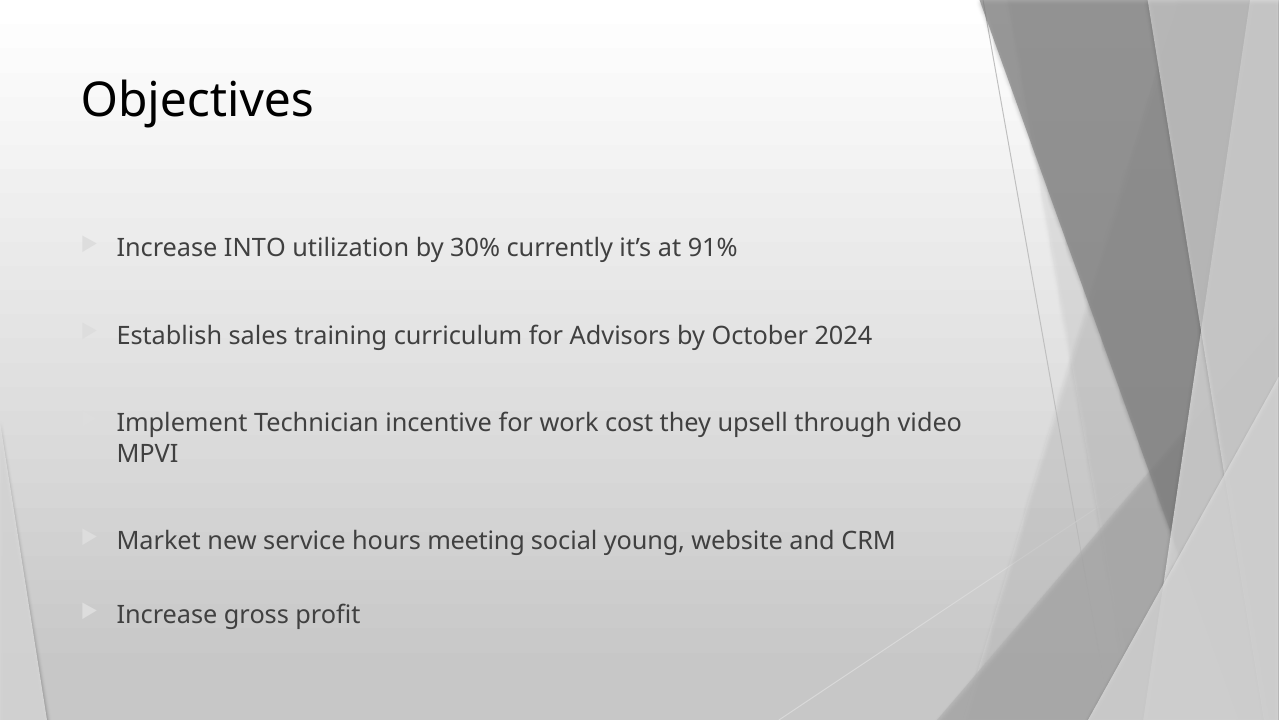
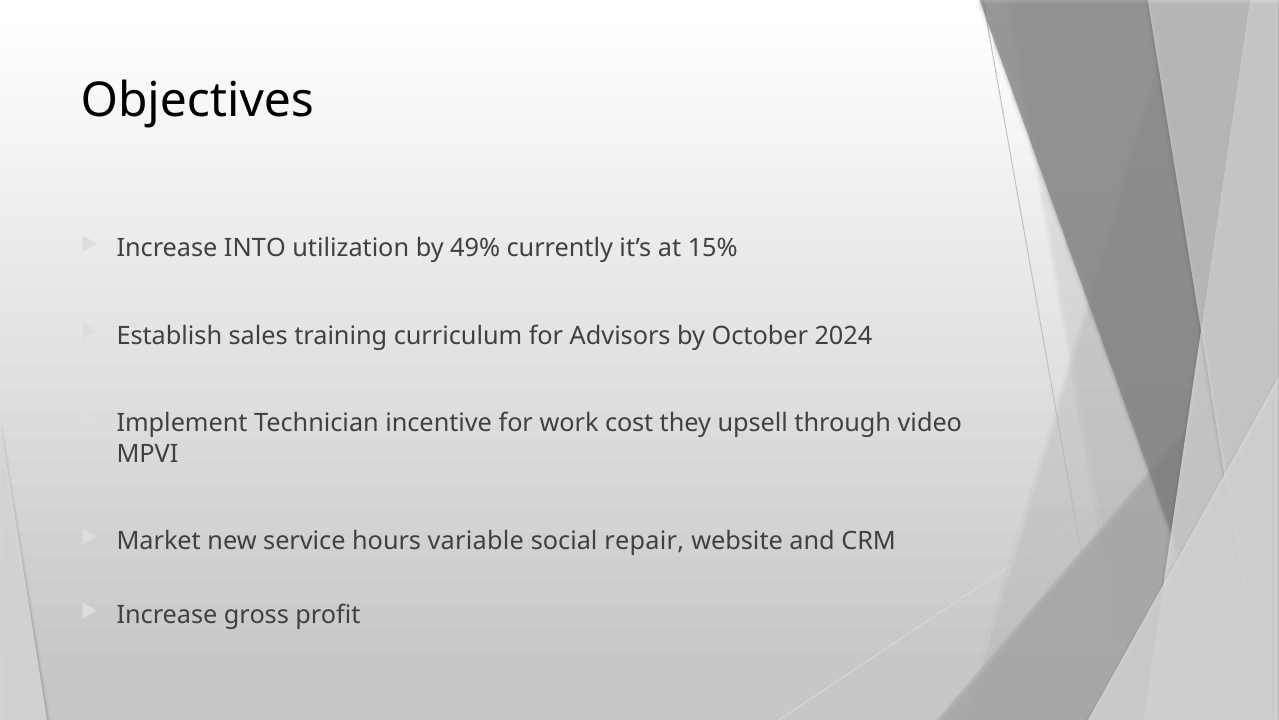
30%: 30% -> 49%
91%: 91% -> 15%
meeting: meeting -> variable
young: young -> repair
